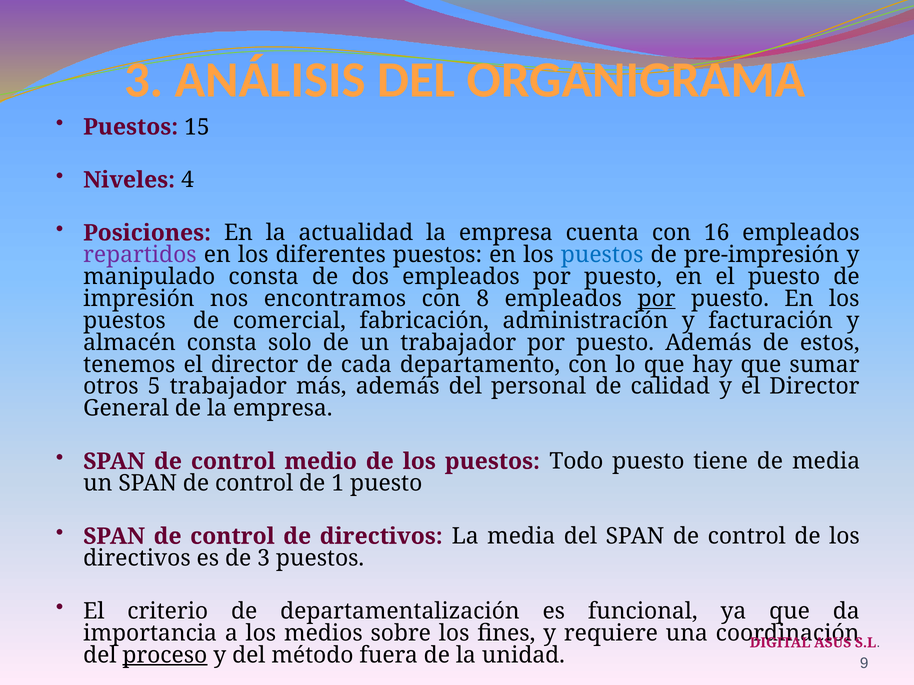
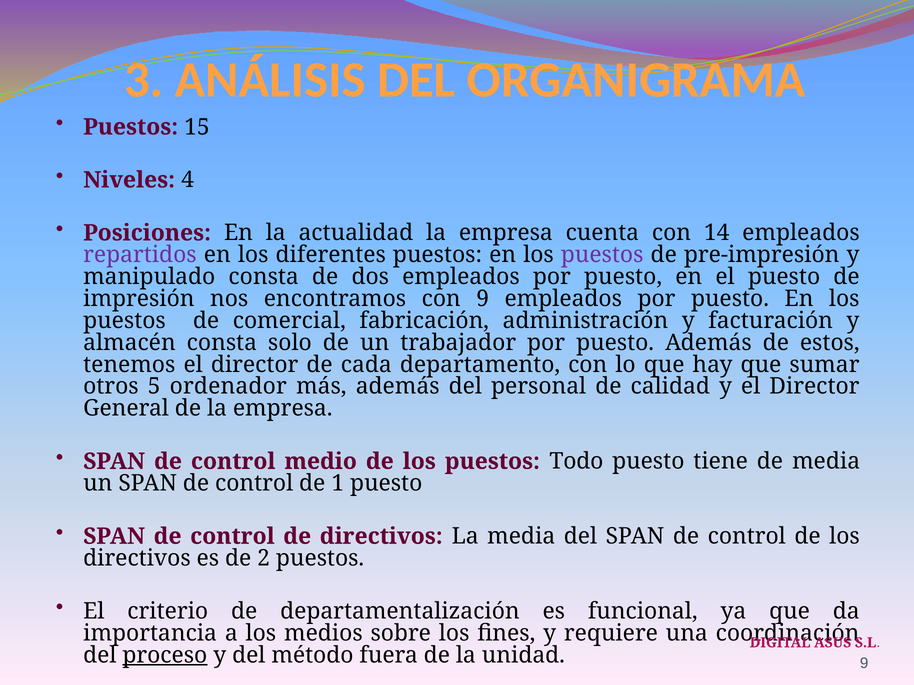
16: 16 -> 14
puestos at (602, 255) colour: blue -> purple
con 8: 8 -> 9
por at (657, 299) underline: present -> none
5 trabajador: trabajador -> ordenador
de 3: 3 -> 2
